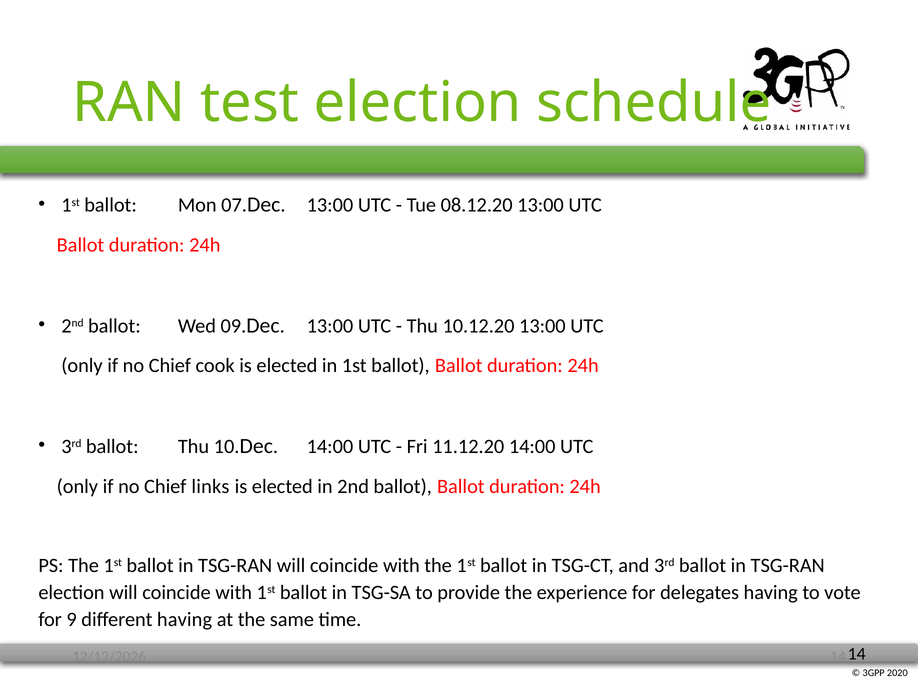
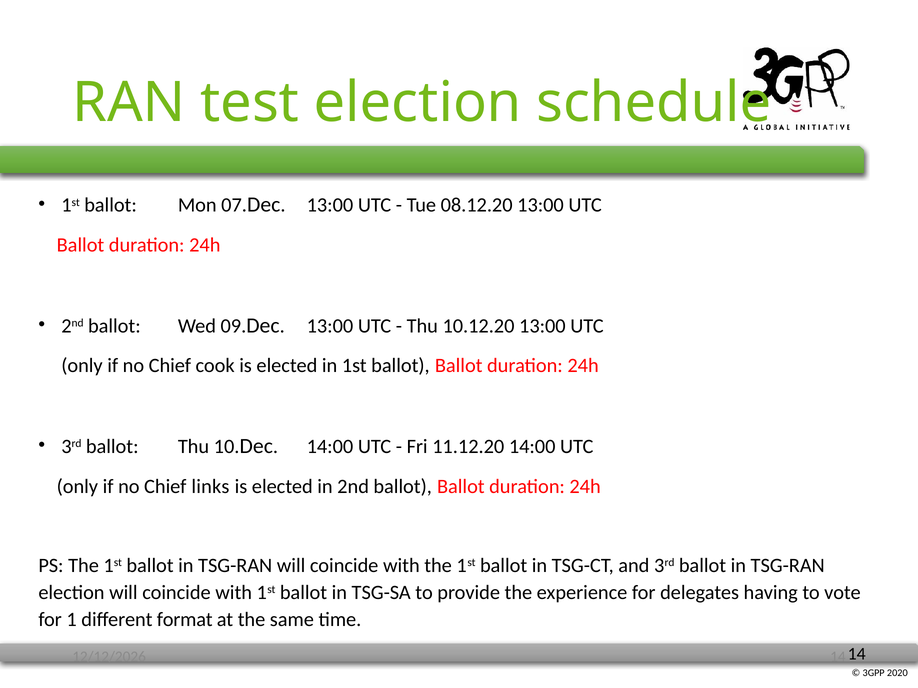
9: 9 -> 1
different having: having -> format
